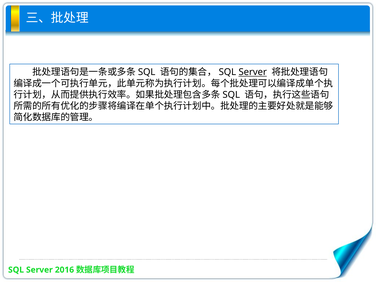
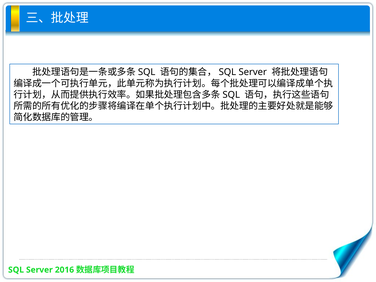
Server at (253, 72) underline: present -> none
